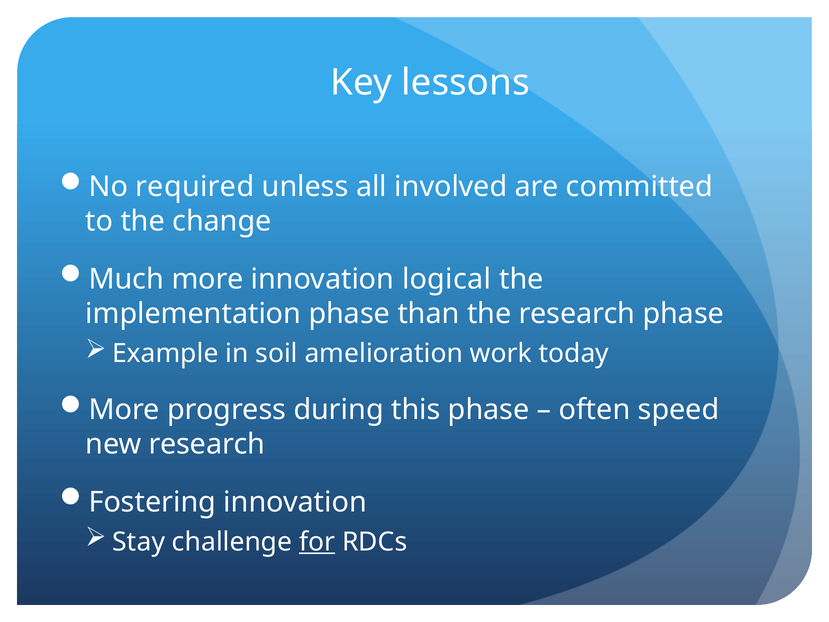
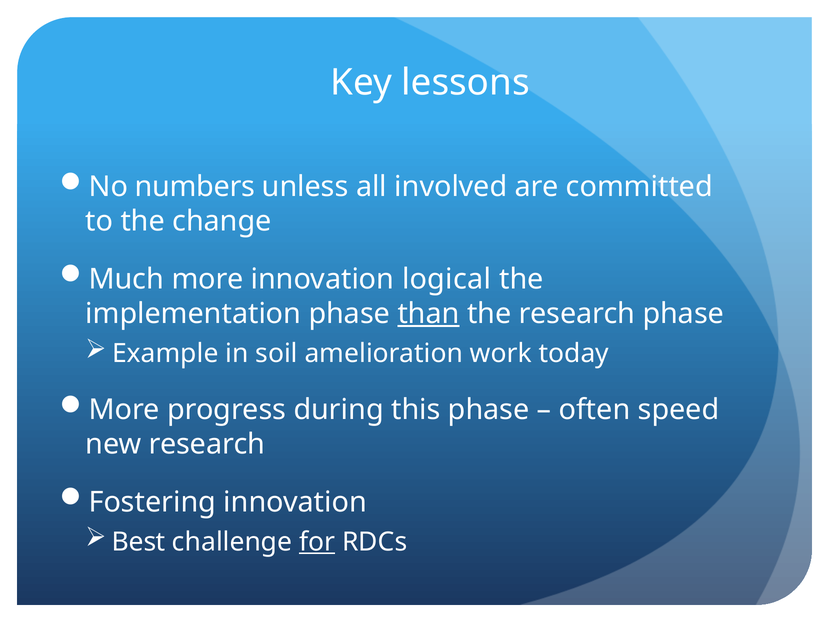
required: required -> numbers
than underline: none -> present
Stay: Stay -> Best
